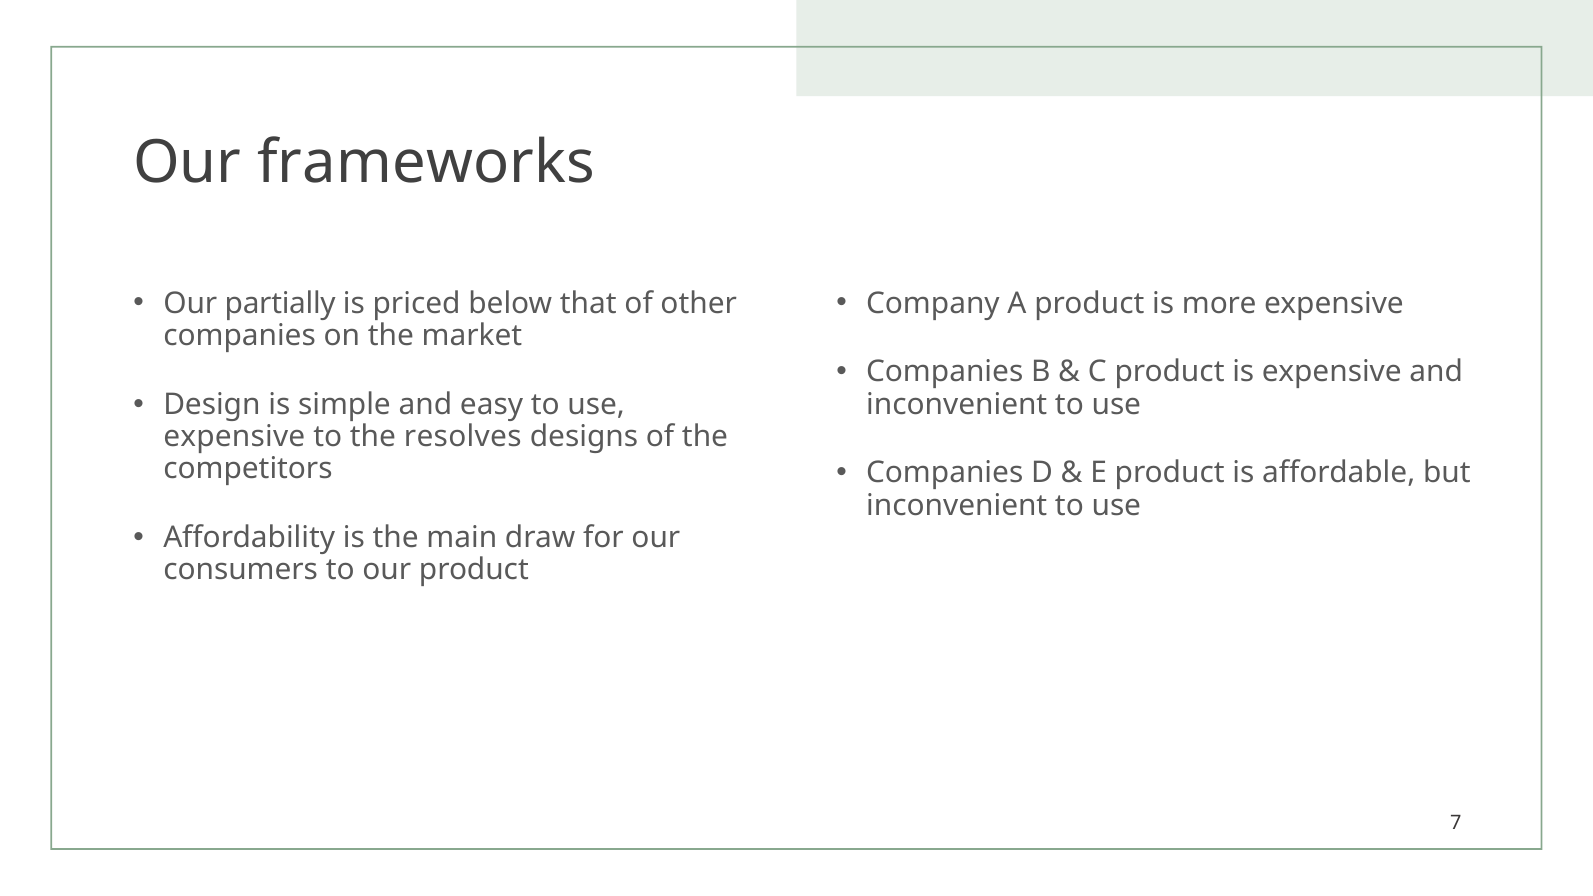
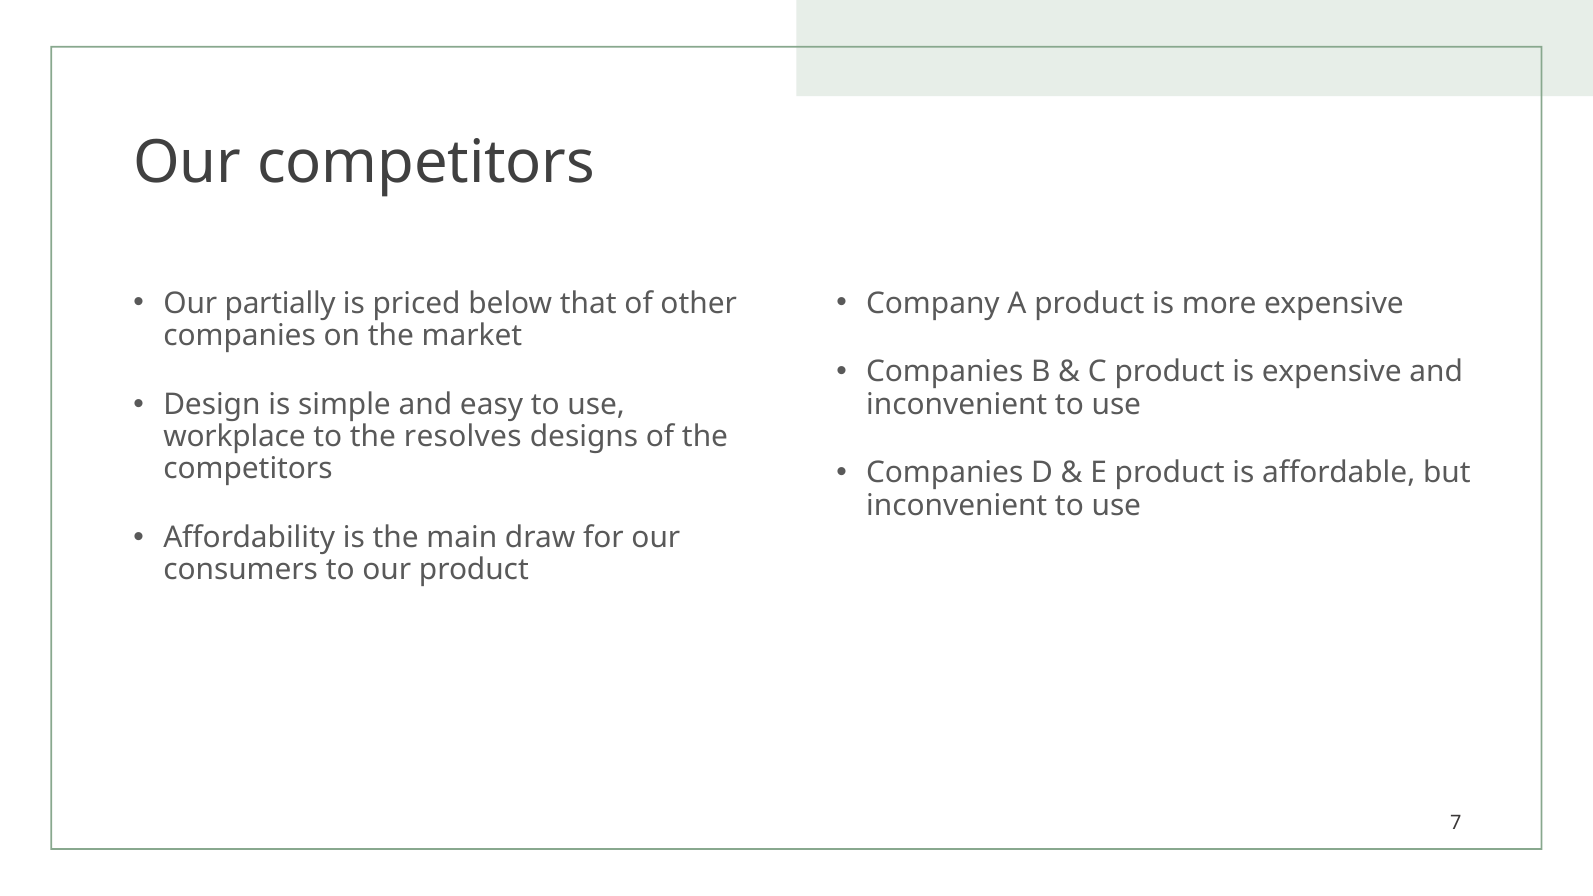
Our frameworks: frameworks -> competitors
expensive at (234, 437): expensive -> workplace
